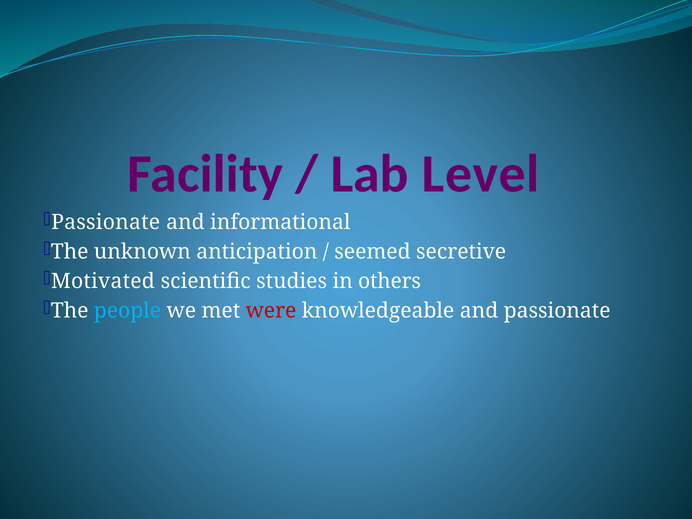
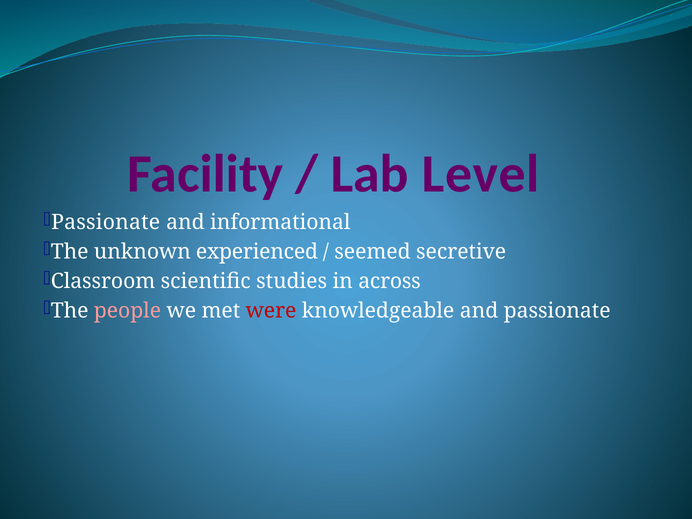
anticipation: anticipation -> experienced
Motivated: Motivated -> Classroom
others: others -> across
people colour: light blue -> pink
